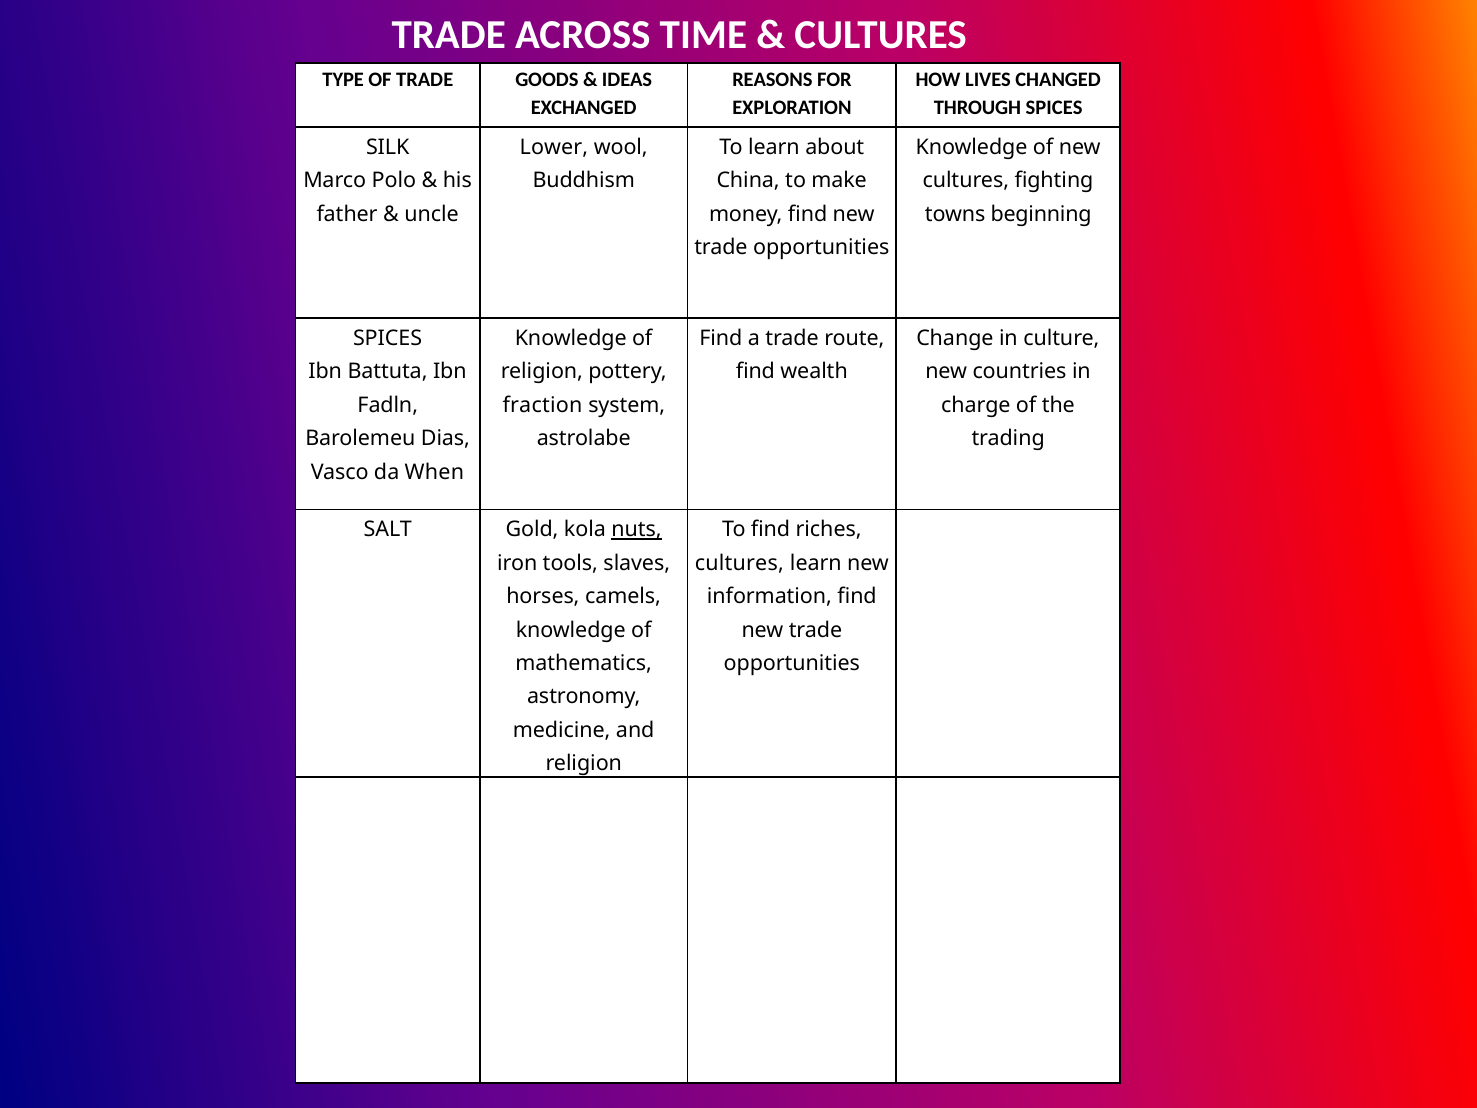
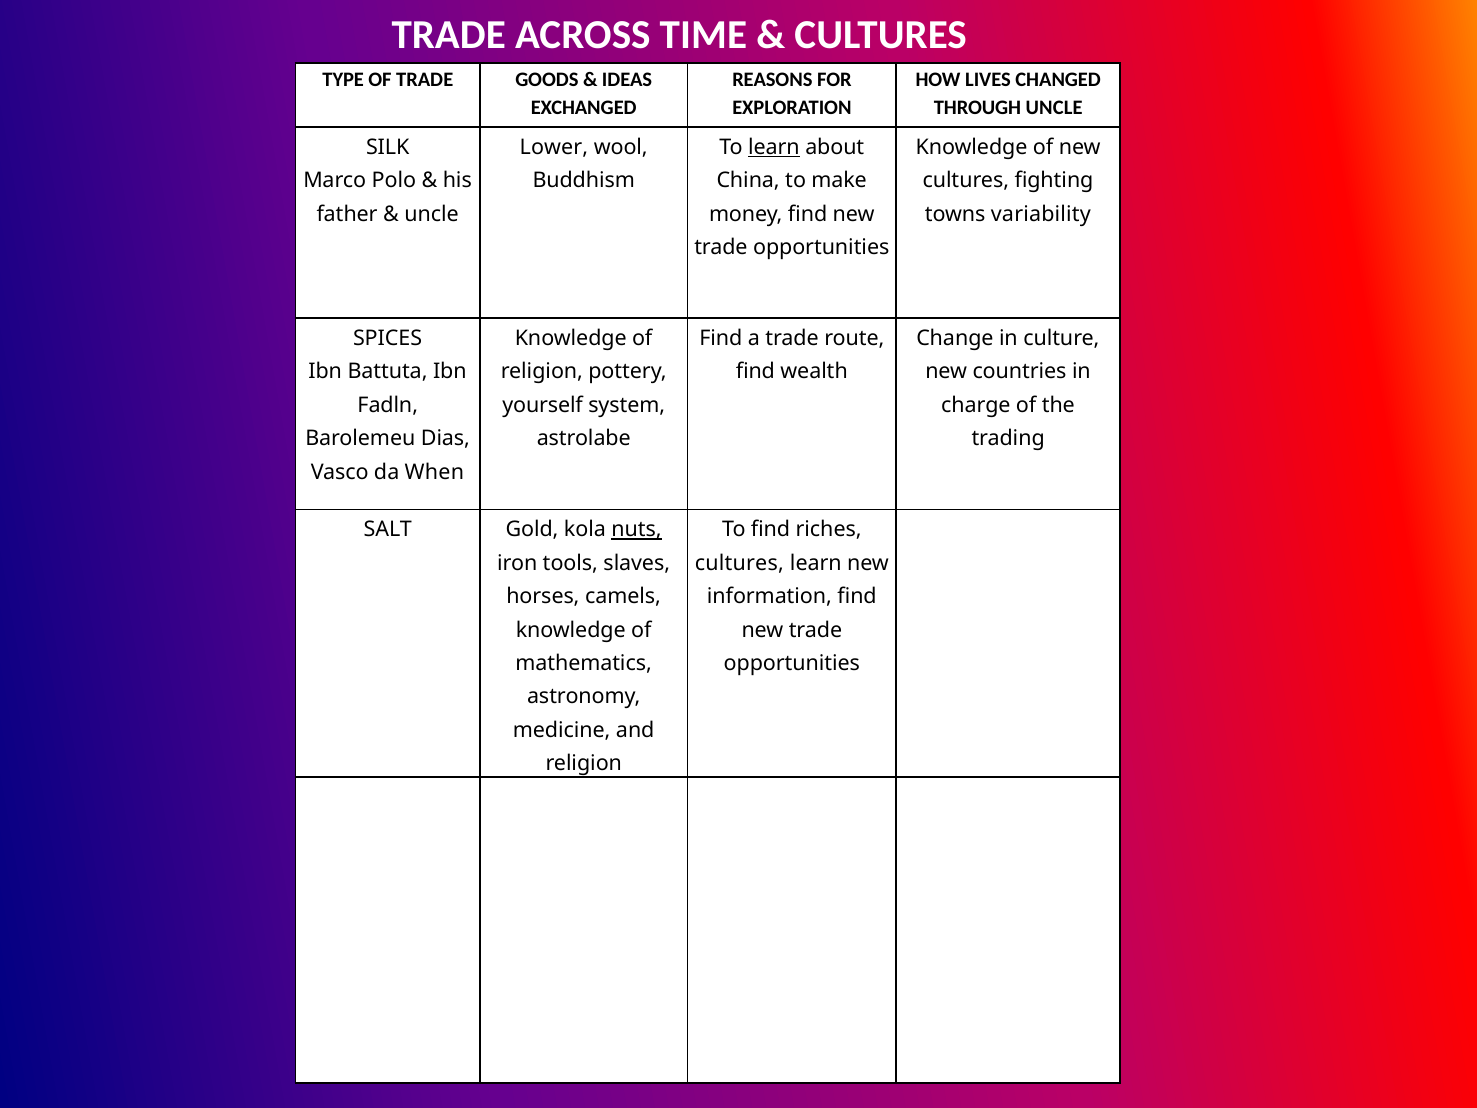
THROUGH SPICES: SPICES -> UNCLE
learn at (774, 147) underline: none -> present
beginning: beginning -> variability
fraction: fraction -> yourself
